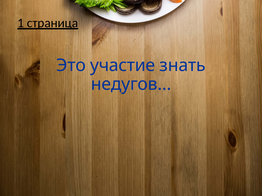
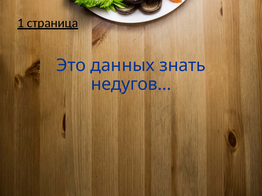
участие: участие -> данных
